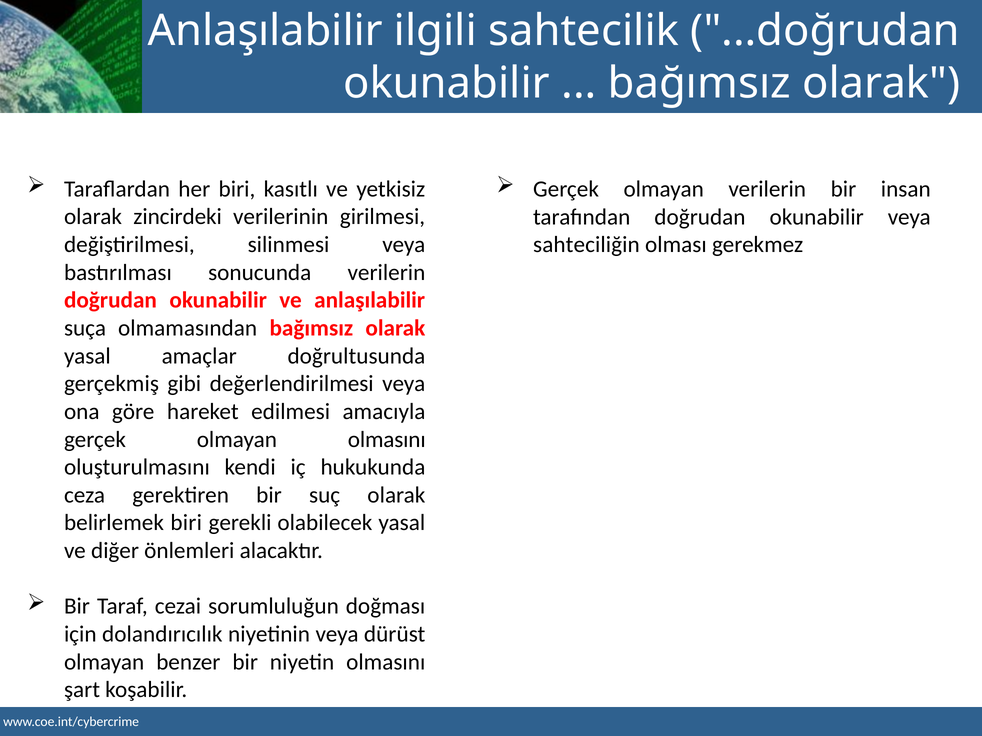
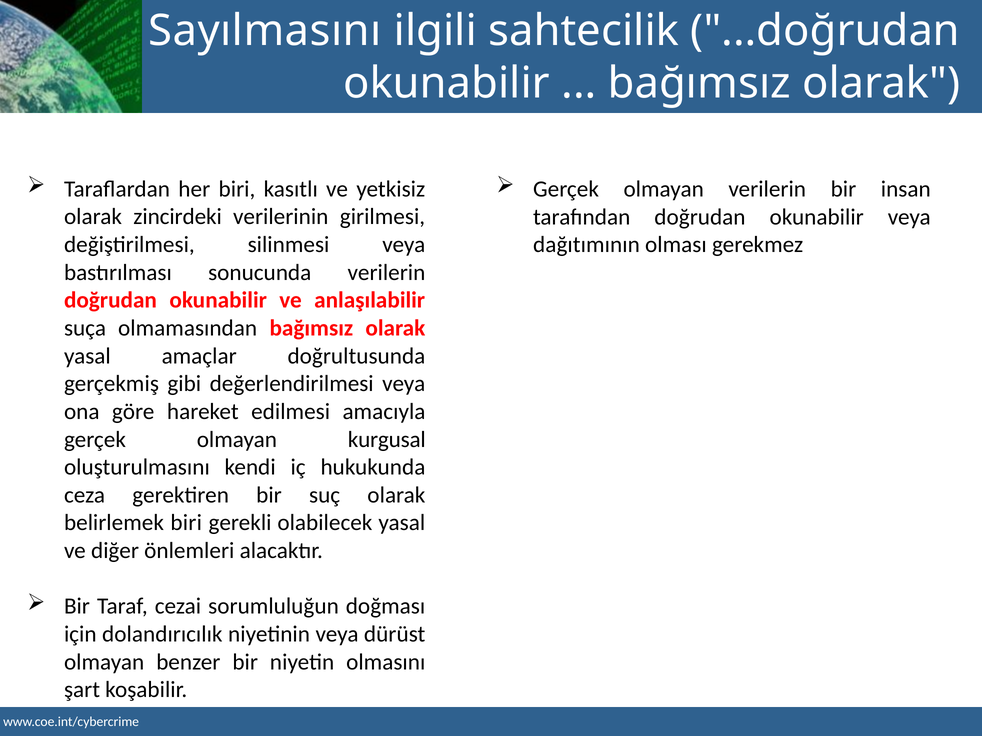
Anlaşılabilir at (265, 31): Anlaşılabilir -> Sayılmasını
sahteciliğin: sahteciliğin -> dağıtımının
olmayan olmasını: olmasını -> kurgusal
